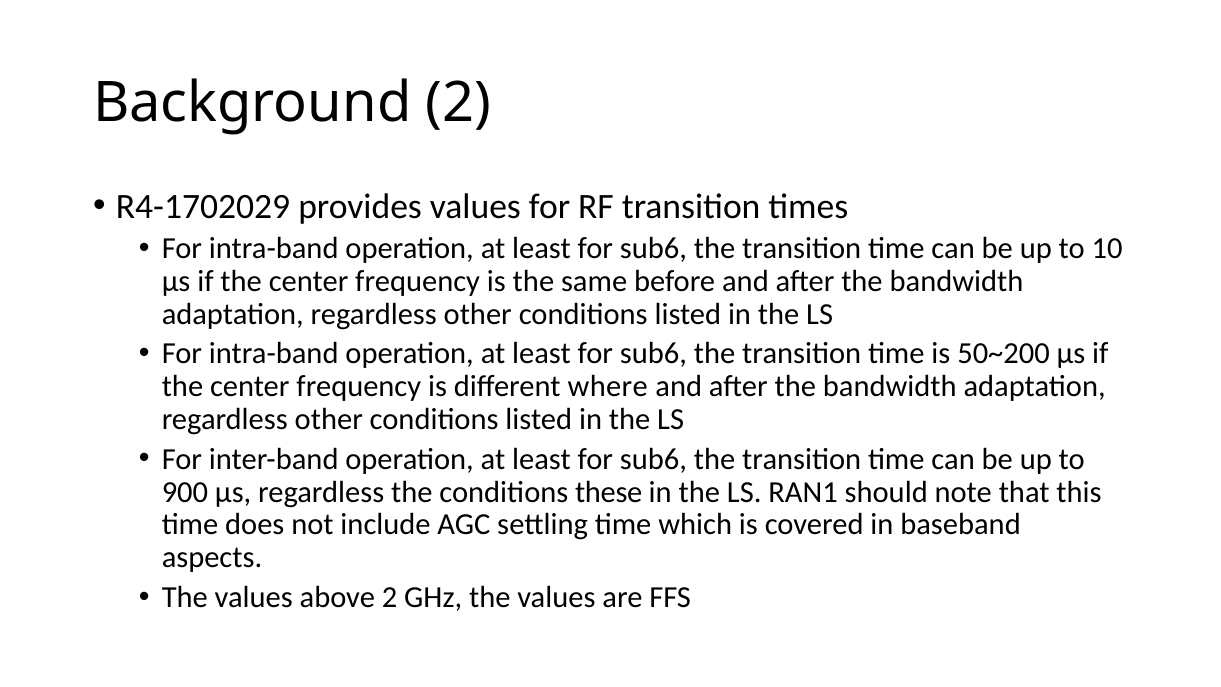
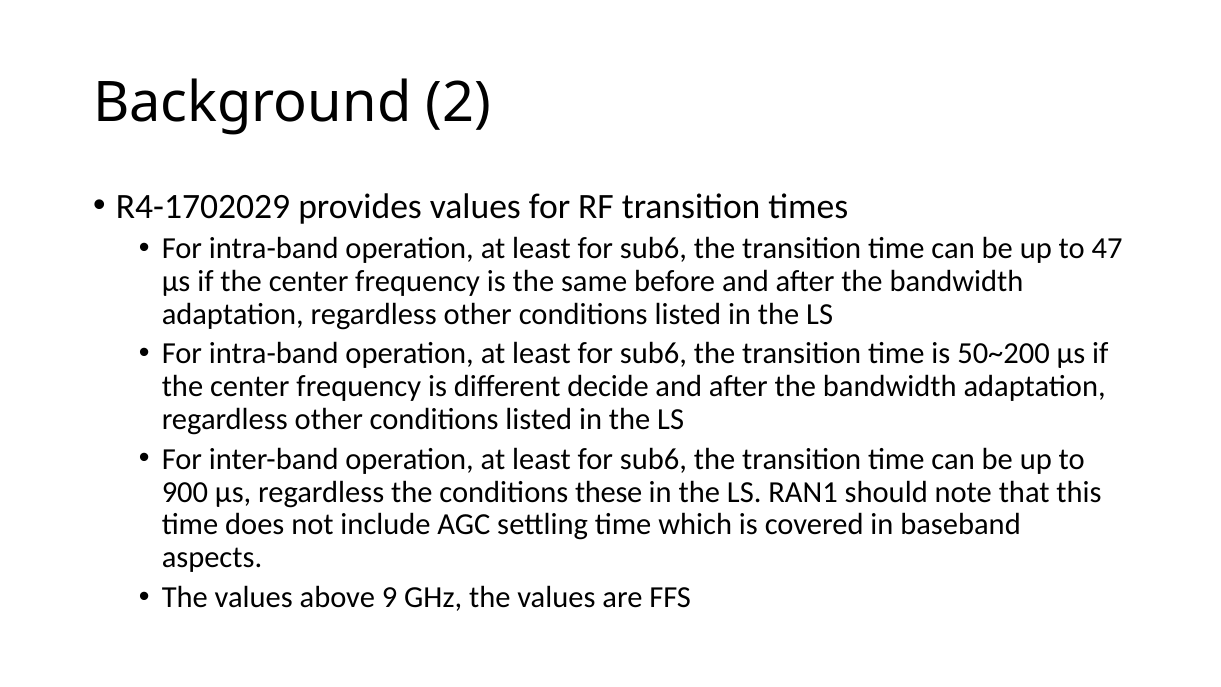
10: 10 -> 47
where: where -> decide
above 2: 2 -> 9
